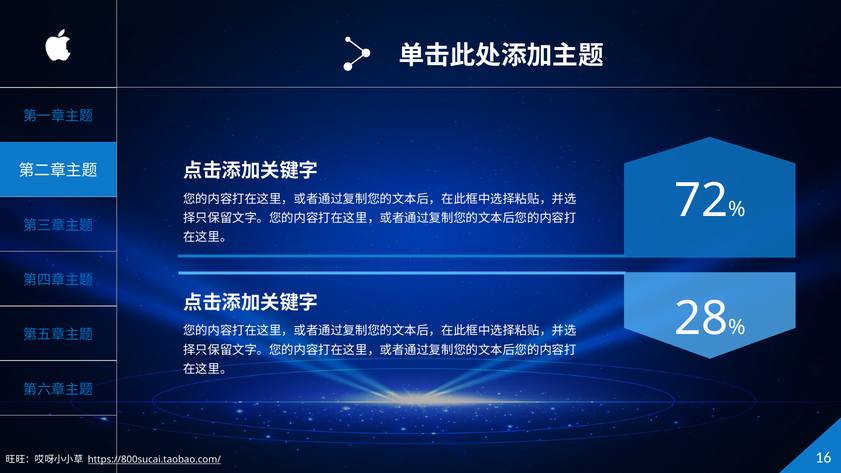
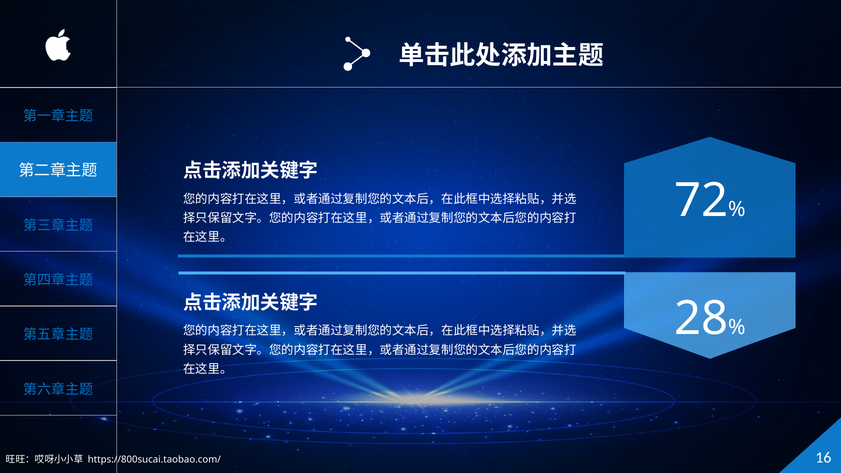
https://800sucai.taobao.com/ underline: present -> none
